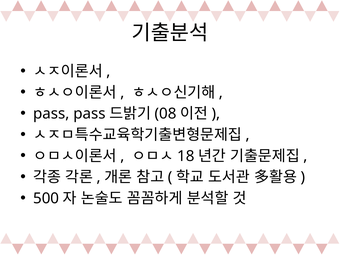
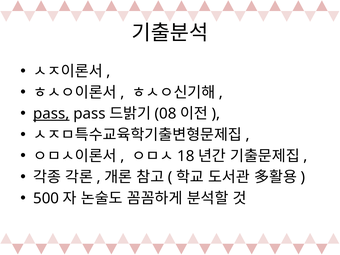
pass at (51, 114) underline: none -> present
